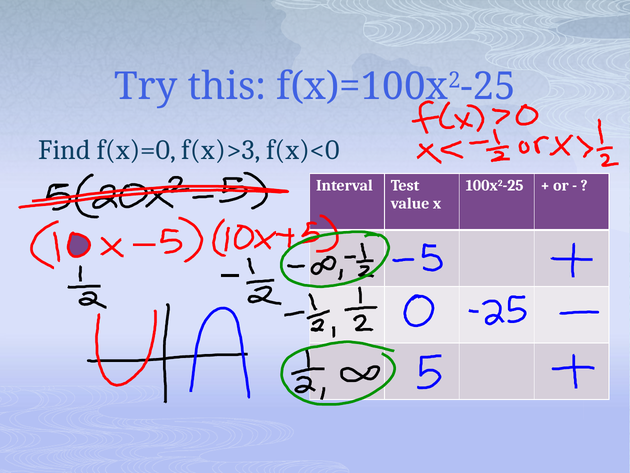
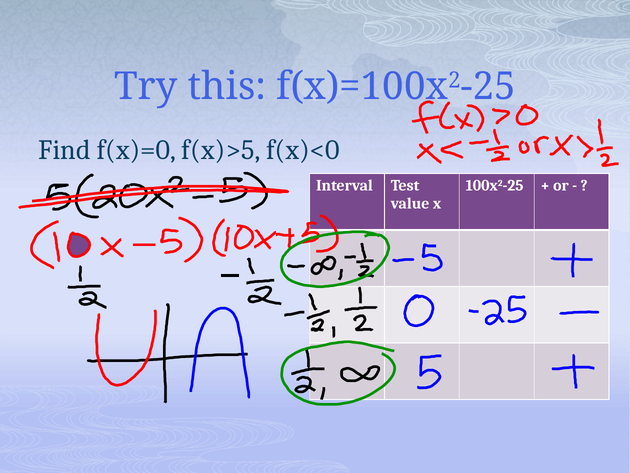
f(x)>3: f(x)>3 -> f(x)>5
